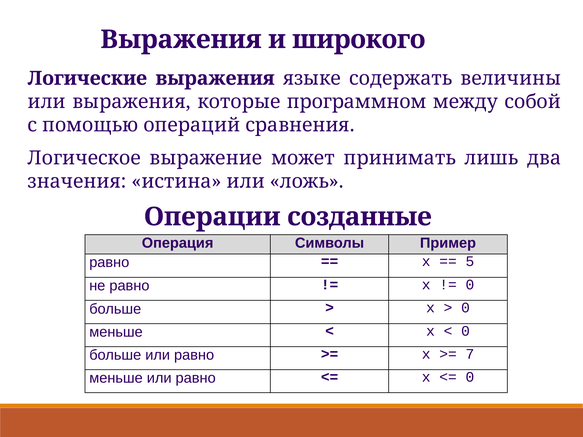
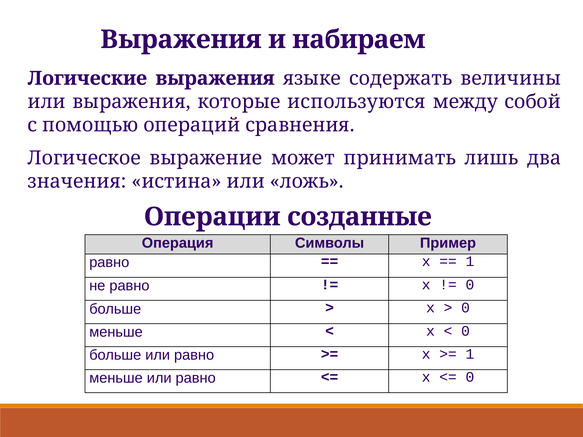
широкого: широкого -> набираем
программном: программном -> используются
5 at (470, 262): 5 -> 1
7 at (470, 354): 7 -> 1
